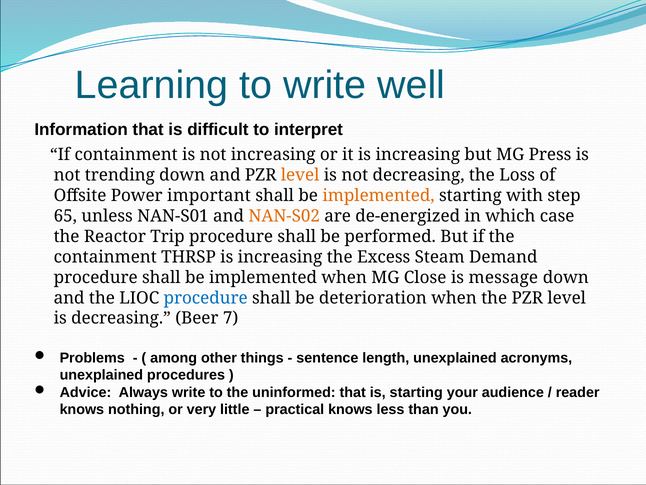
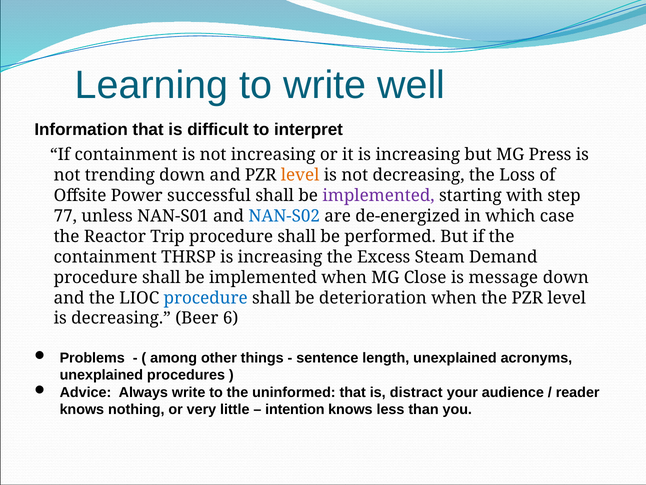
important: important -> successful
implemented at (379, 195) colour: orange -> purple
65: 65 -> 77
NAN-S02 colour: orange -> blue
7: 7 -> 6
is starting: starting -> distract
practical: practical -> intention
